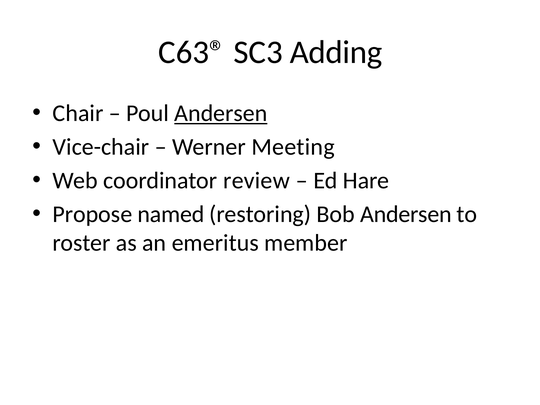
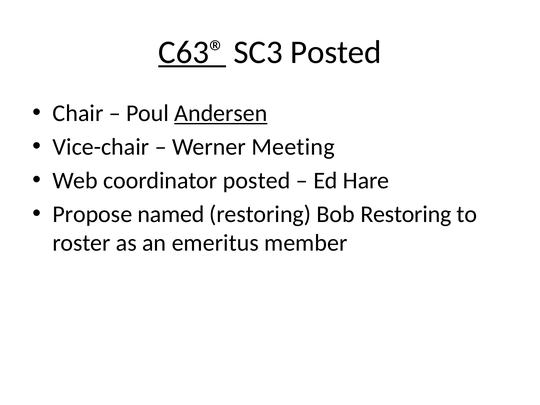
C63® underline: none -> present
SC3 Adding: Adding -> Posted
coordinator review: review -> posted
Bob Andersen: Andersen -> Restoring
